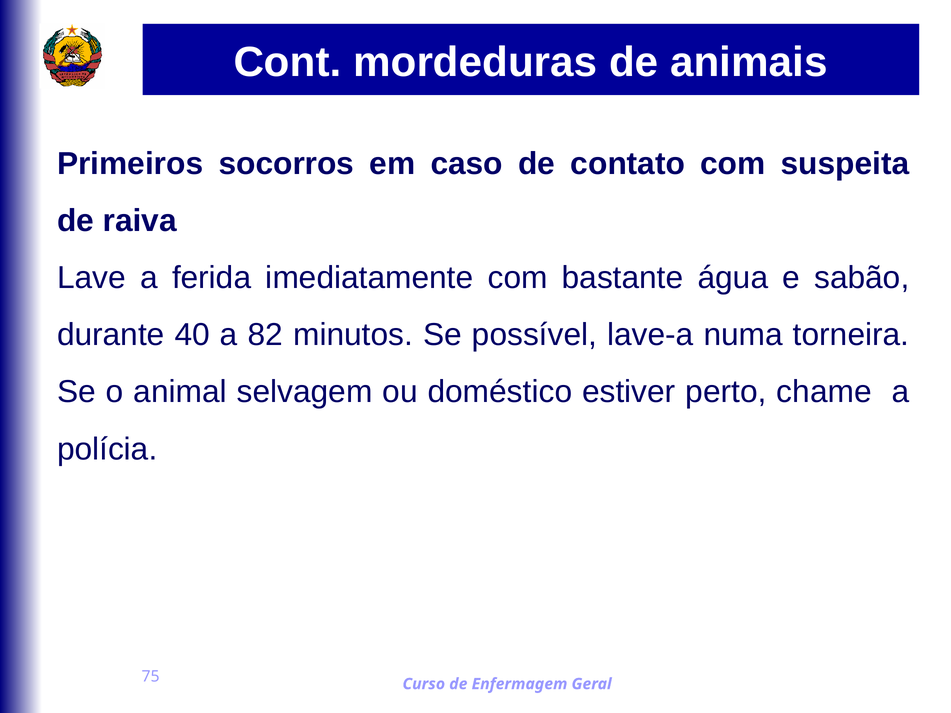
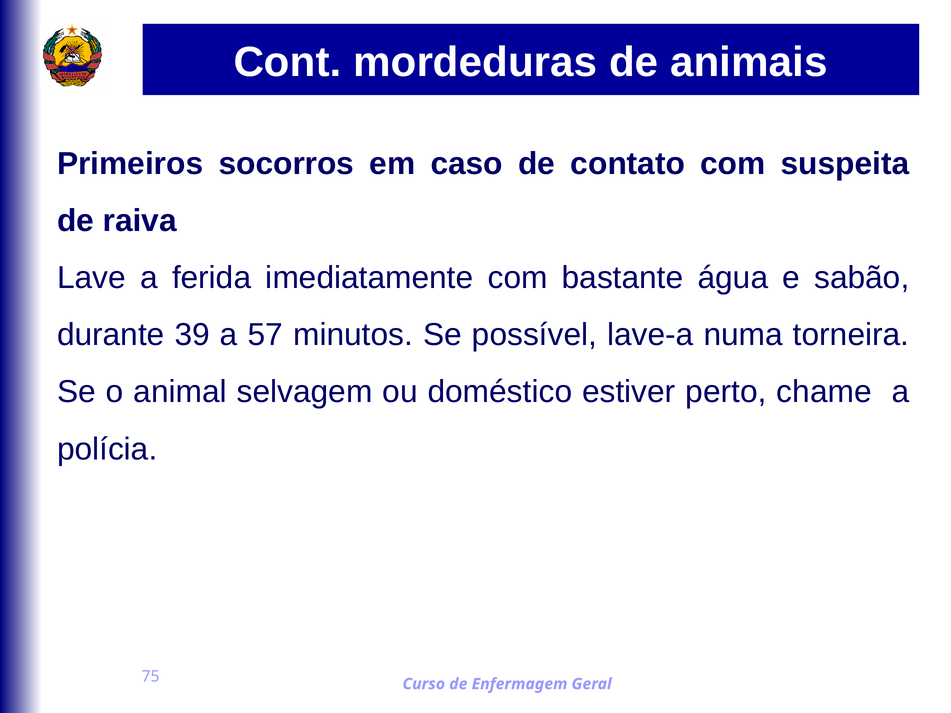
40: 40 -> 39
82: 82 -> 57
